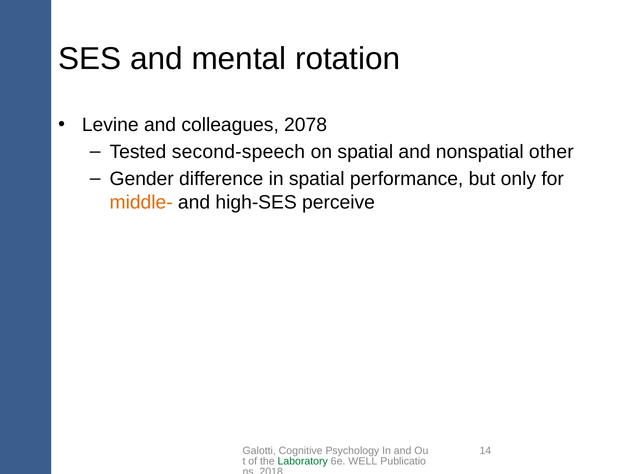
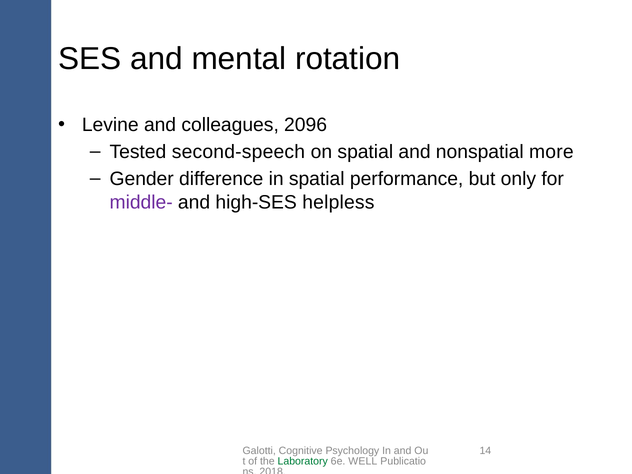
2078: 2078 -> 2096
other: other -> more
middle- colour: orange -> purple
perceive: perceive -> helpless
